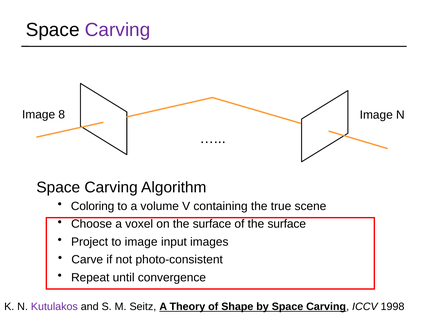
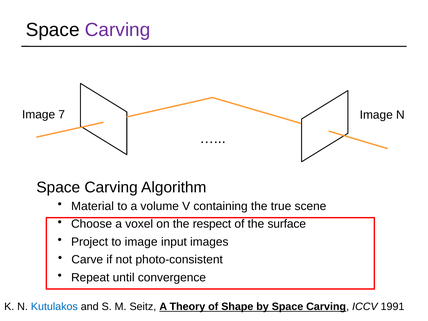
8: 8 -> 7
Coloring: Coloring -> Material
on the surface: surface -> respect
Kutulakos colour: purple -> blue
1998: 1998 -> 1991
